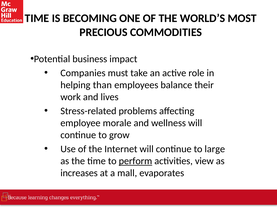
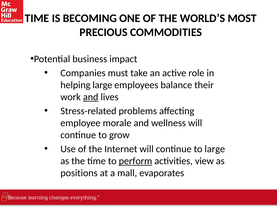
helping than: than -> large
and at (91, 97) underline: none -> present
increases: increases -> positions
